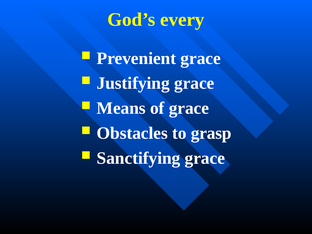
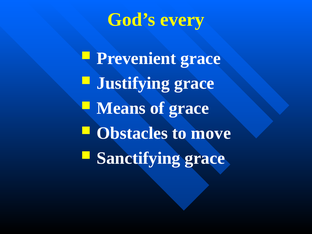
grasp: grasp -> move
